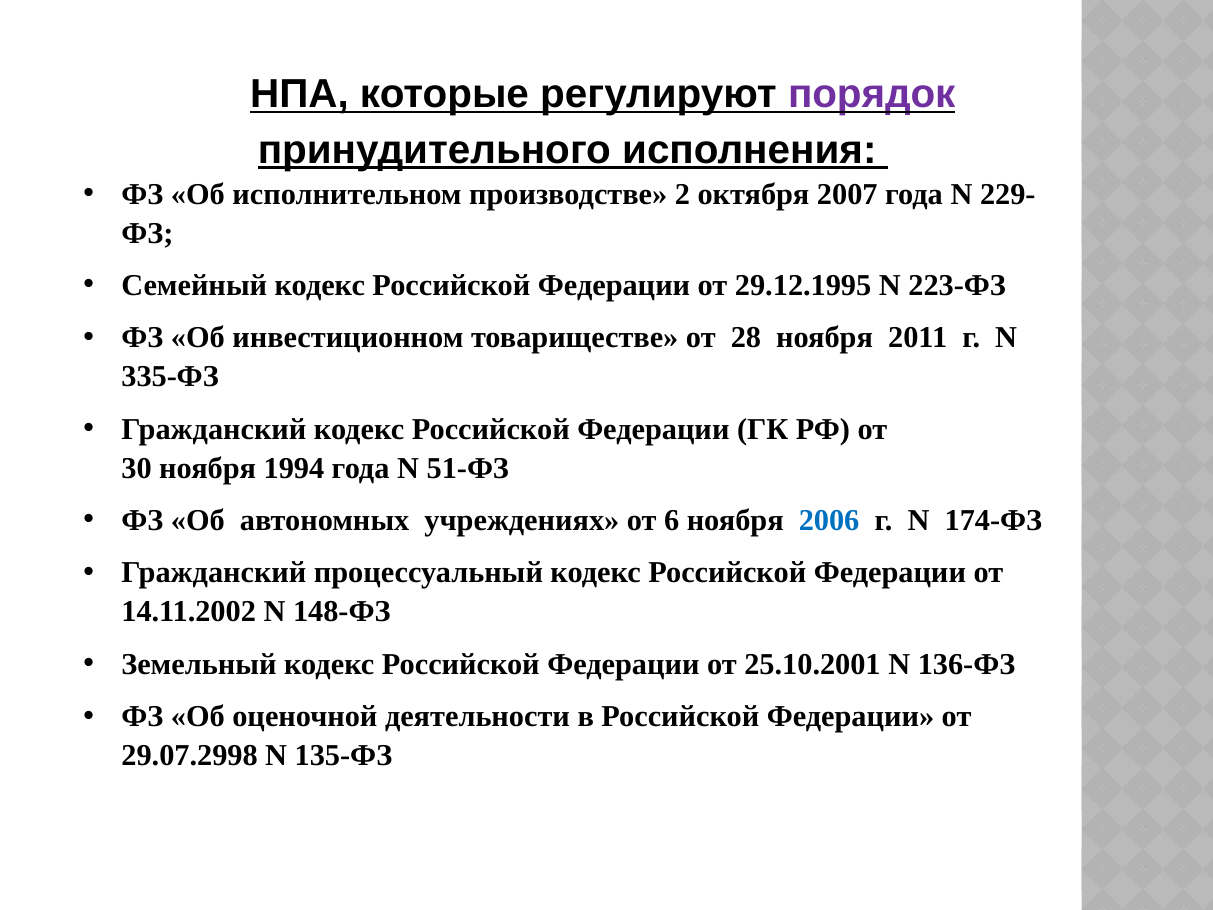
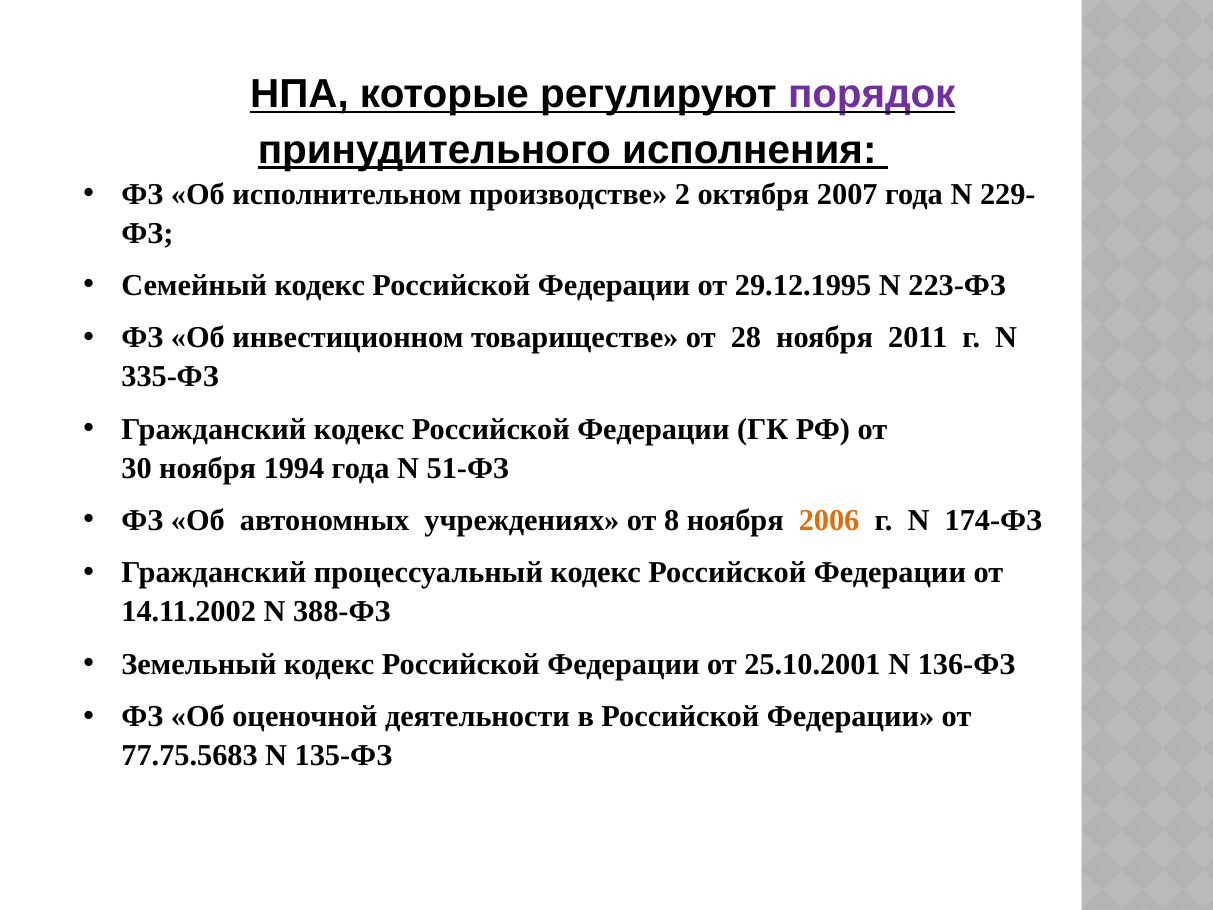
6: 6 -> 8
2006 colour: blue -> orange
148-ФЗ: 148-ФЗ -> 388-ФЗ
29.07.2998: 29.07.2998 -> 77.75.5683
